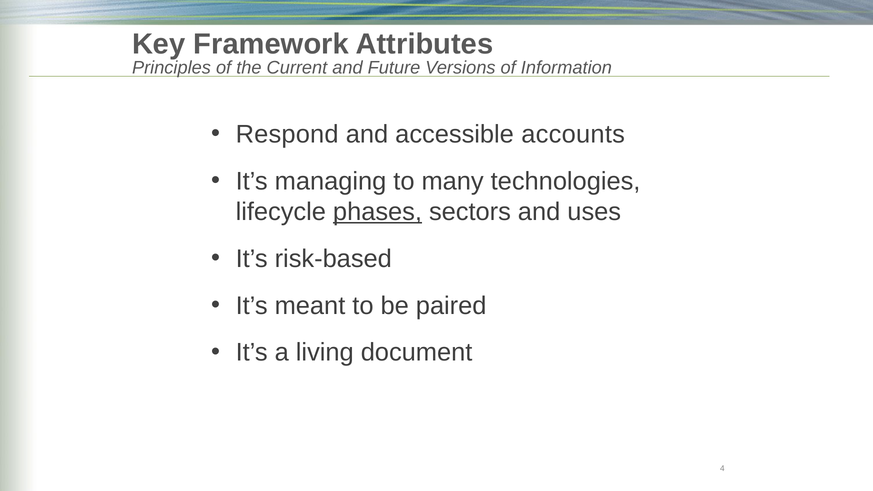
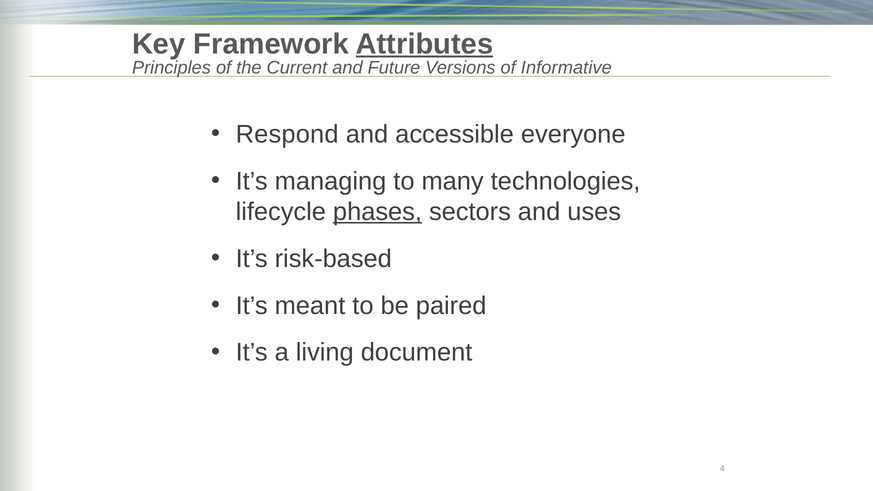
Attributes underline: none -> present
Information: Information -> Informative
accounts: accounts -> everyone
